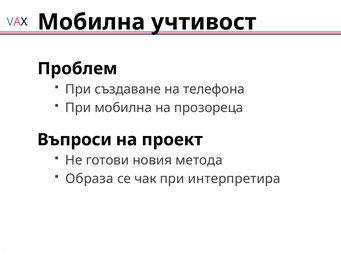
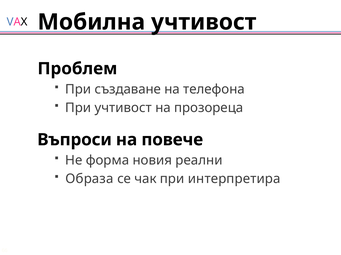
При мобилна: мобилна -> учтивост
проект: проект -> повече
готови: готови -> форма
метода: метода -> реални
